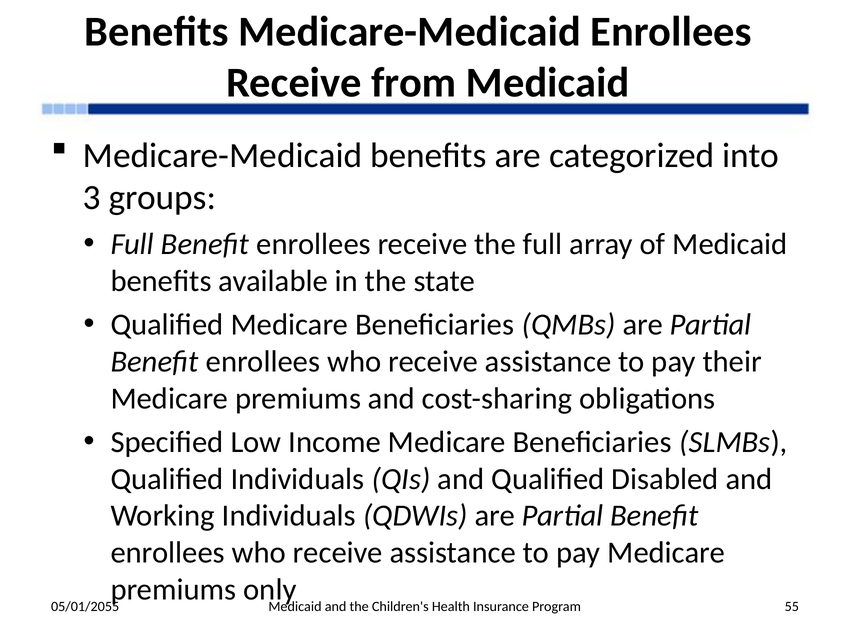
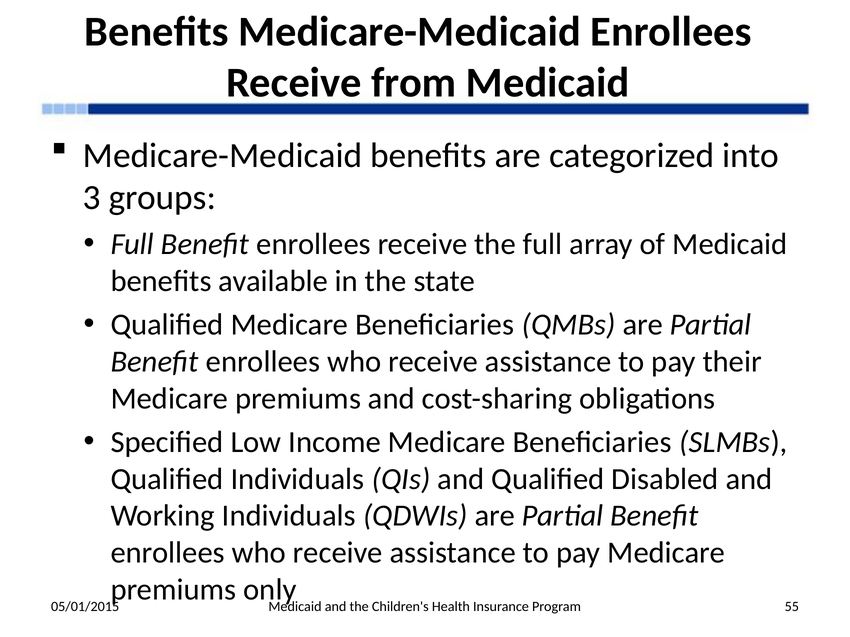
05/01/2055: 05/01/2055 -> 05/01/2015
